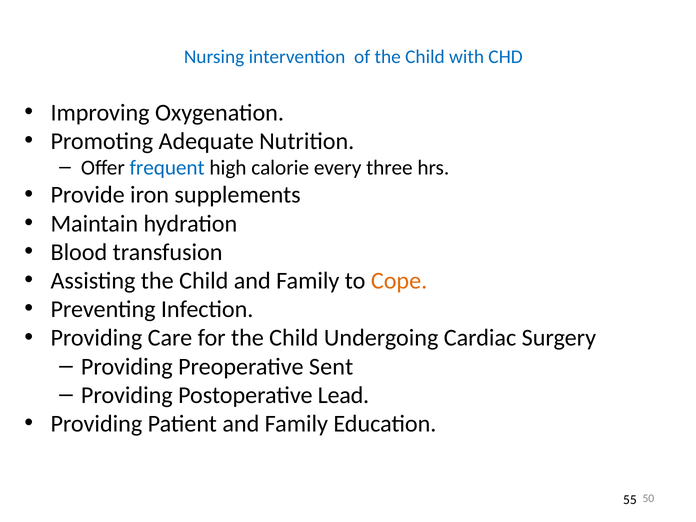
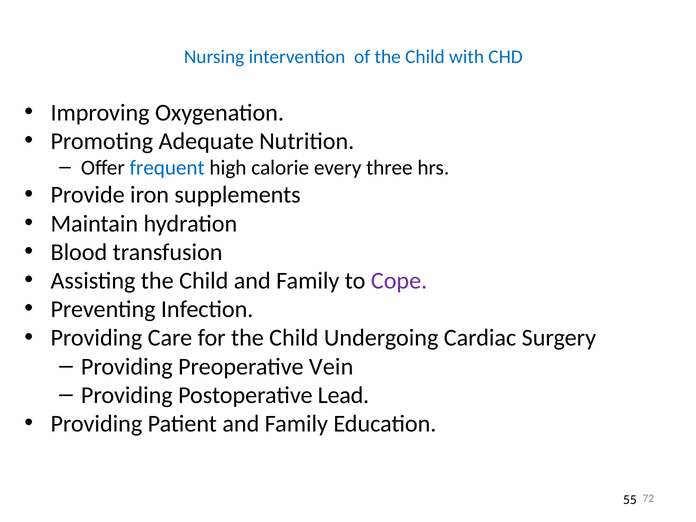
Cope colour: orange -> purple
Sent: Sent -> Vein
50: 50 -> 72
